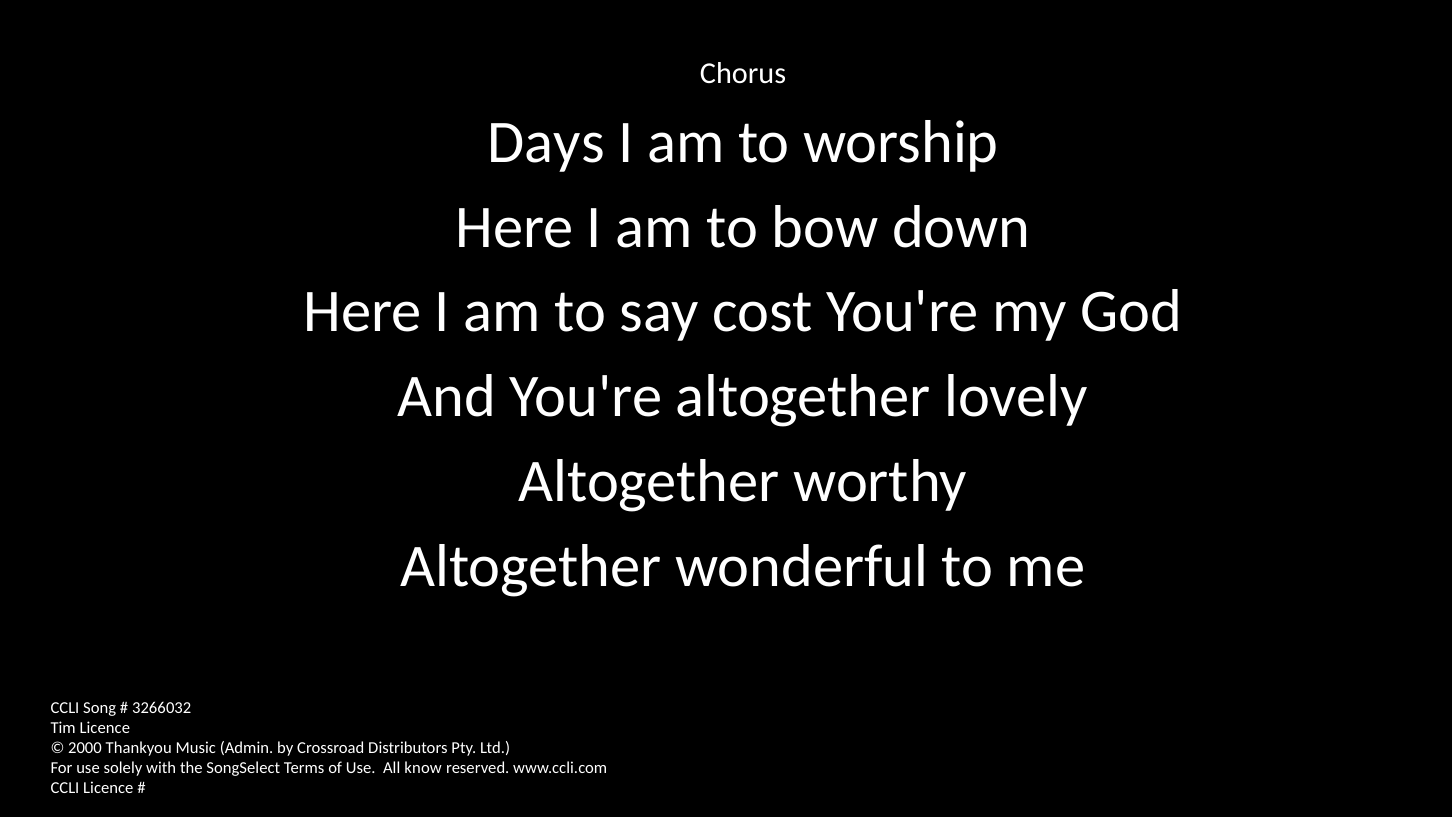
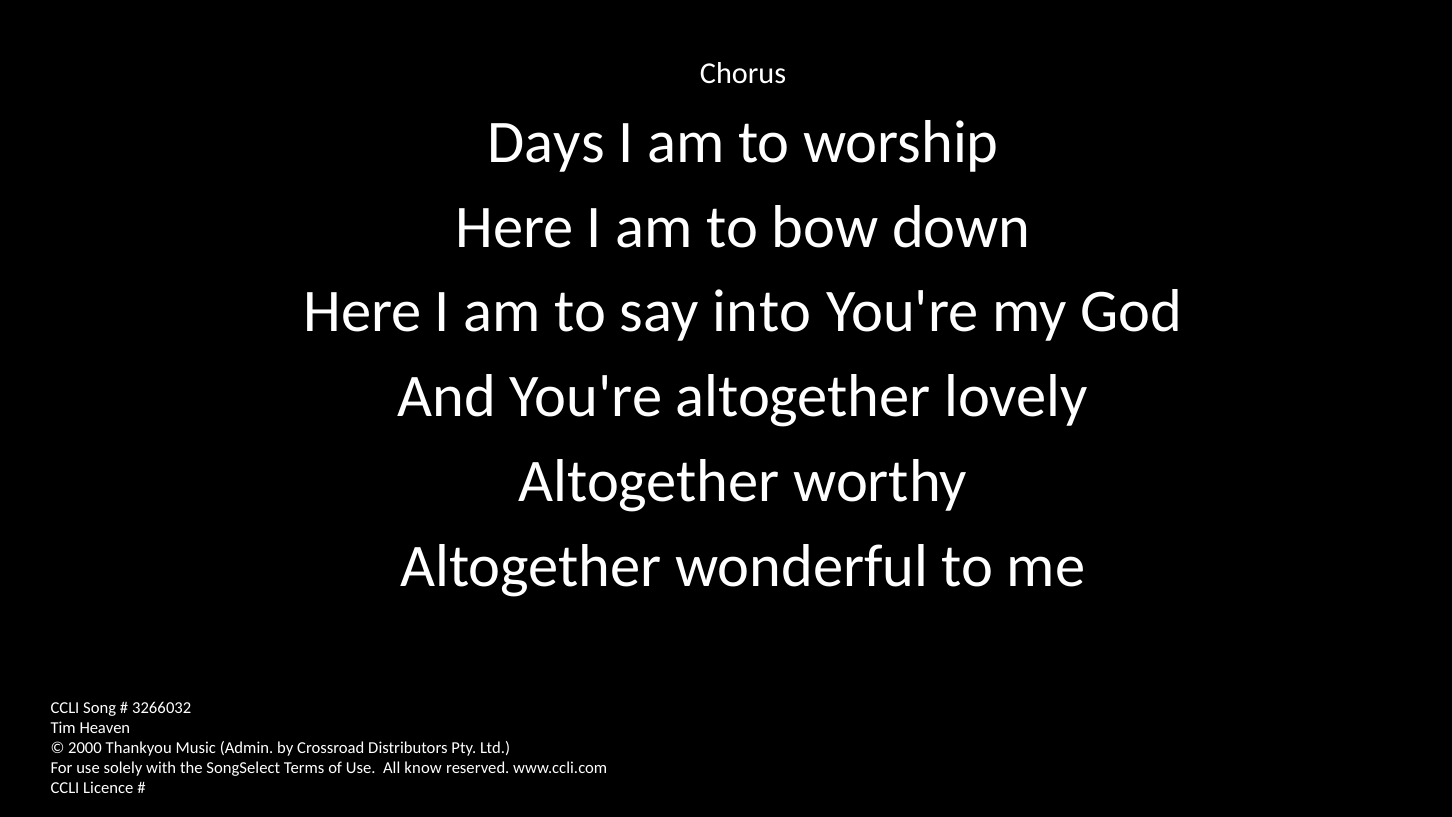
cost: cost -> into
Tim Licence: Licence -> Heaven
